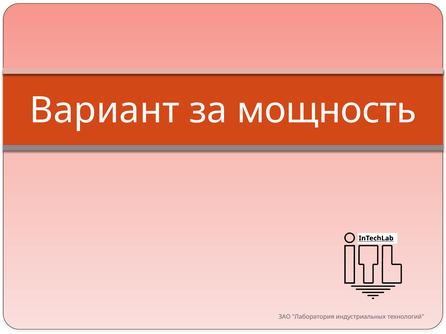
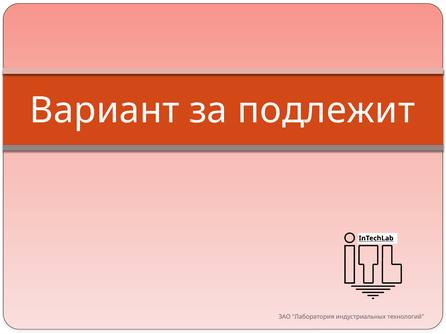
мощность: мощность -> подлежит
